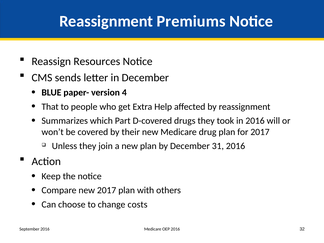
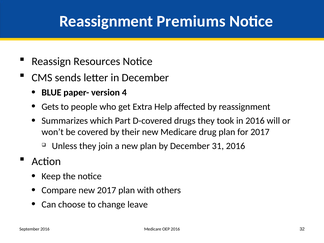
That: That -> Gets
costs: costs -> leave
